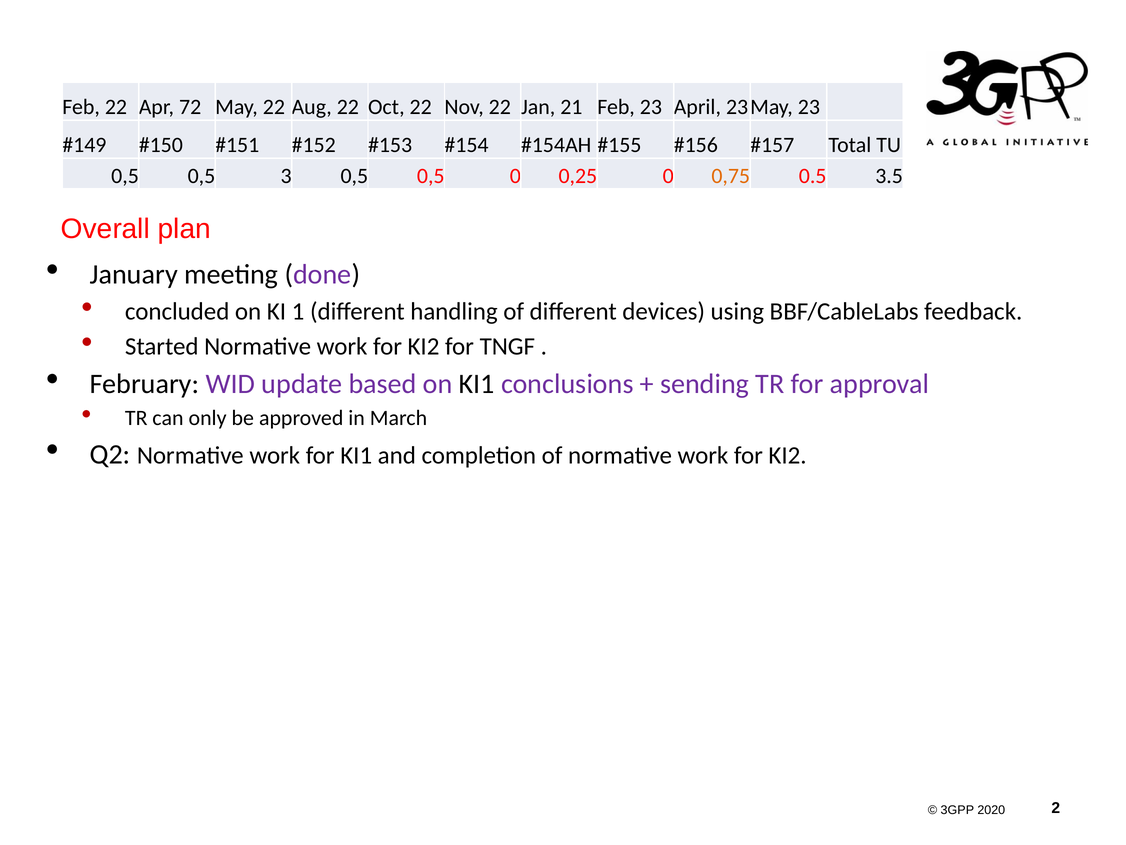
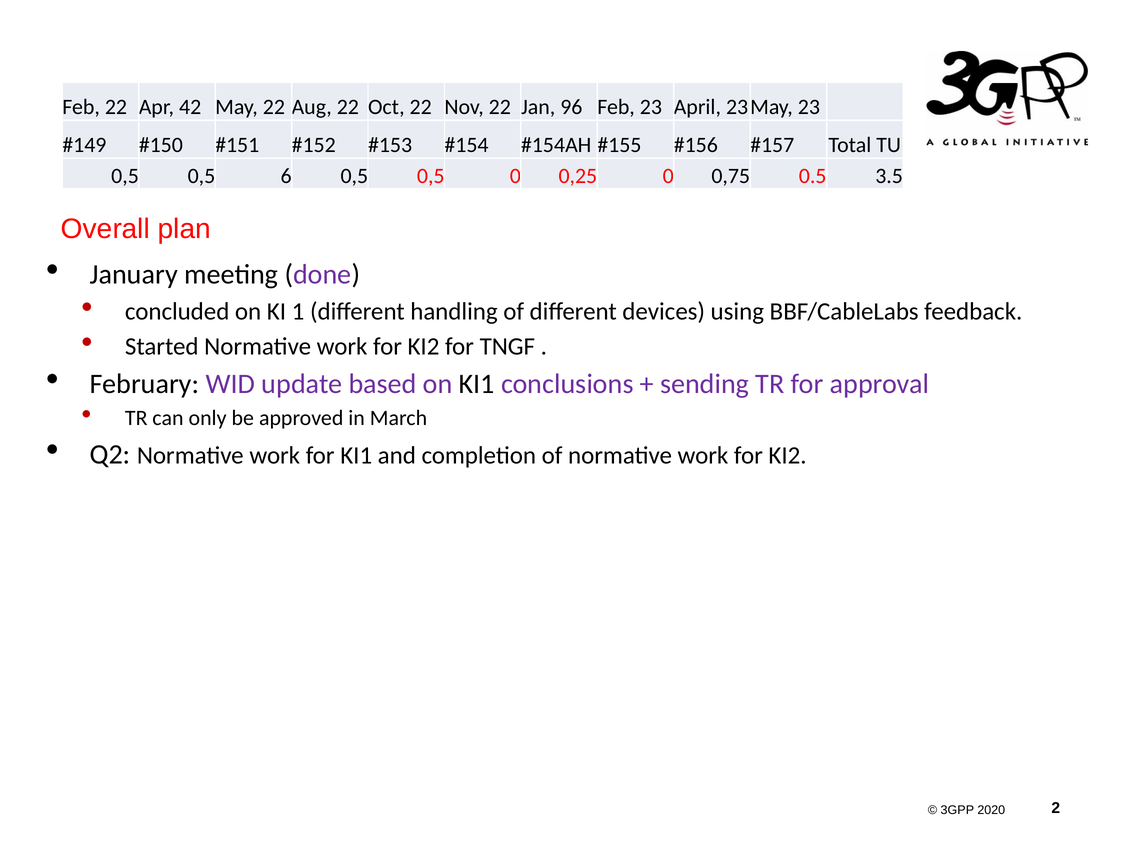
72: 72 -> 42
21: 21 -> 96
3: 3 -> 6
0,75 colour: orange -> black
